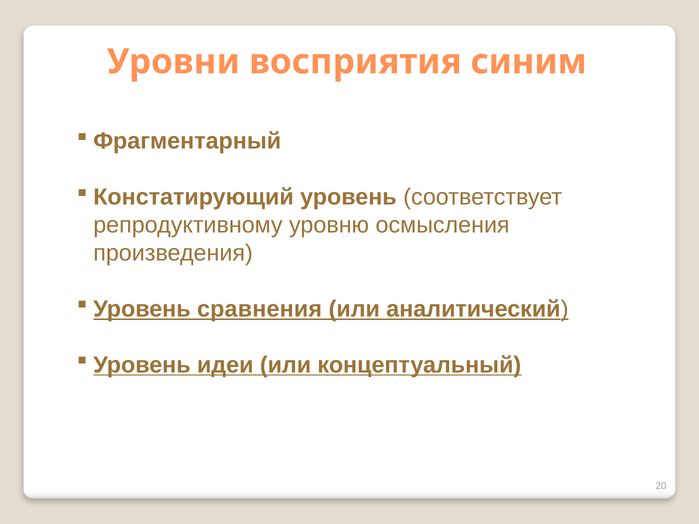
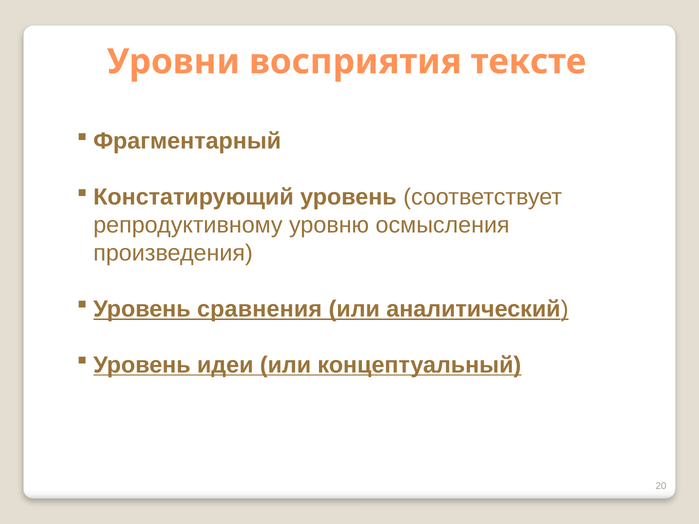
синим: синим -> тексте
